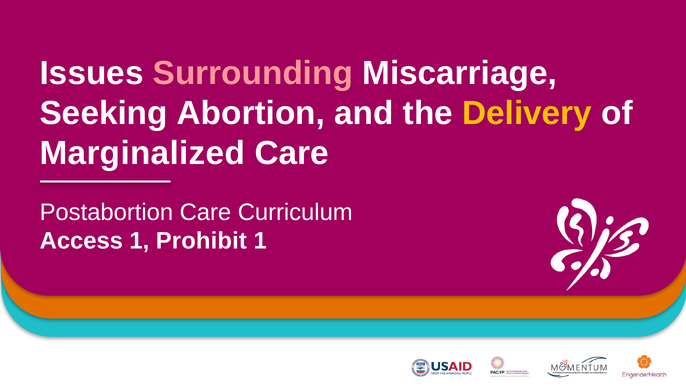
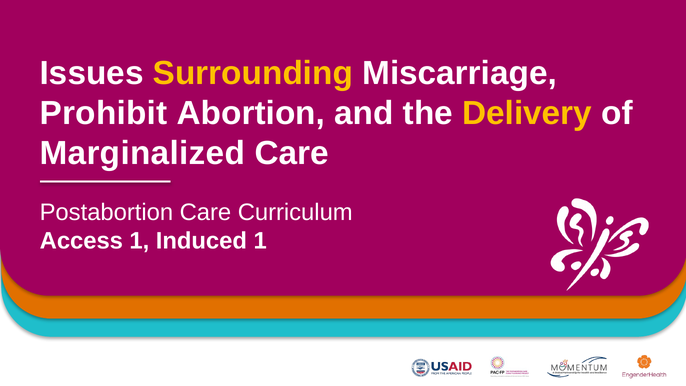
Surrounding colour: pink -> yellow
Seeking: Seeking -> Prohibit
Prohibit: Prohibit -> Induced
